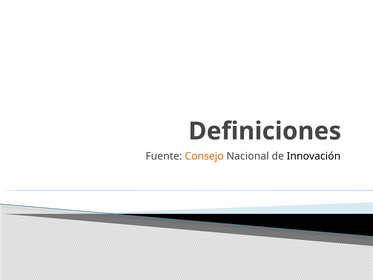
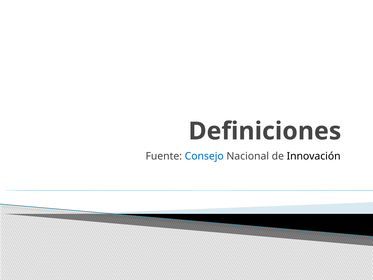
Consejo colour: orange -> blue
